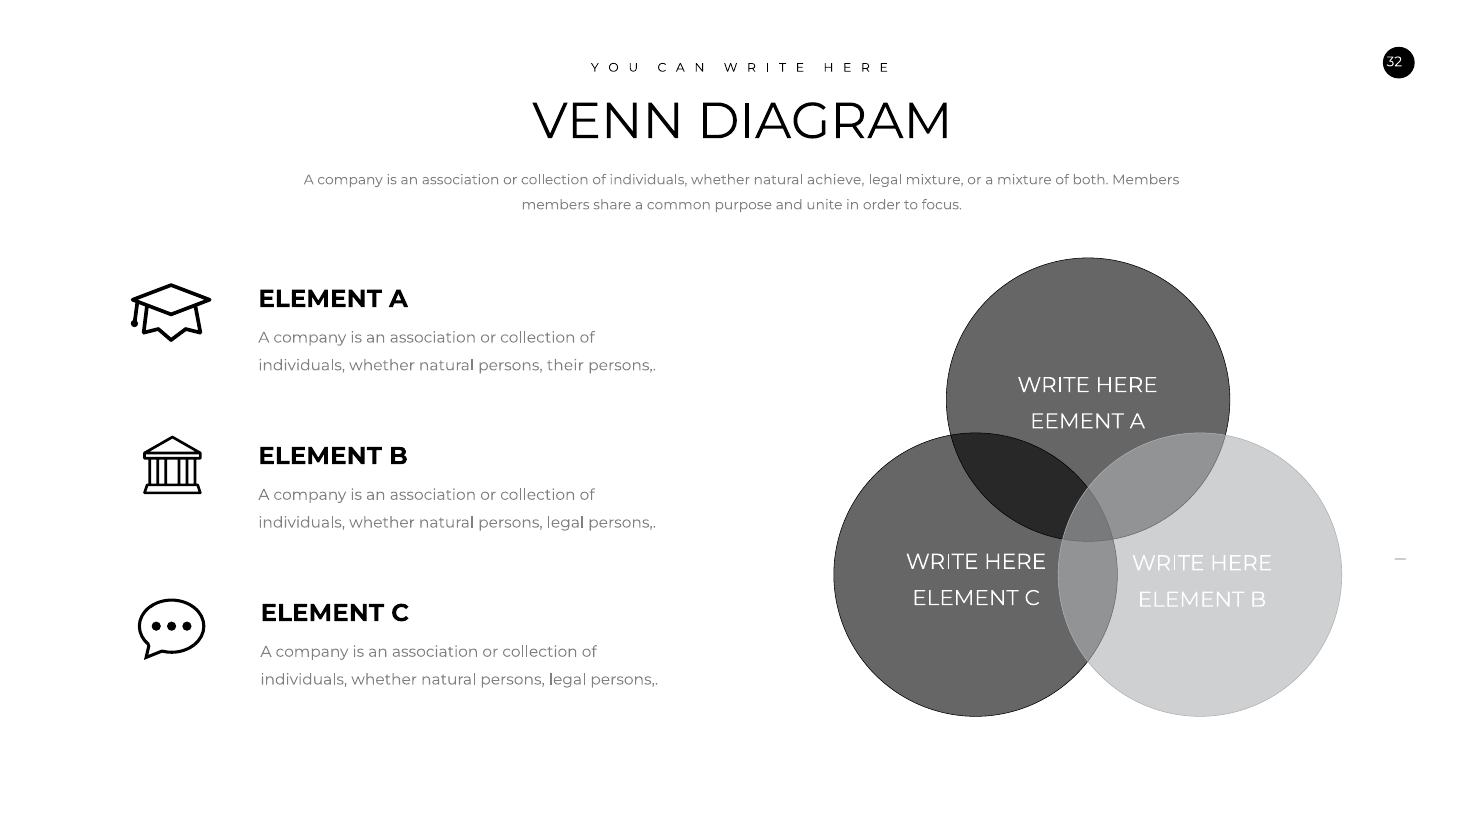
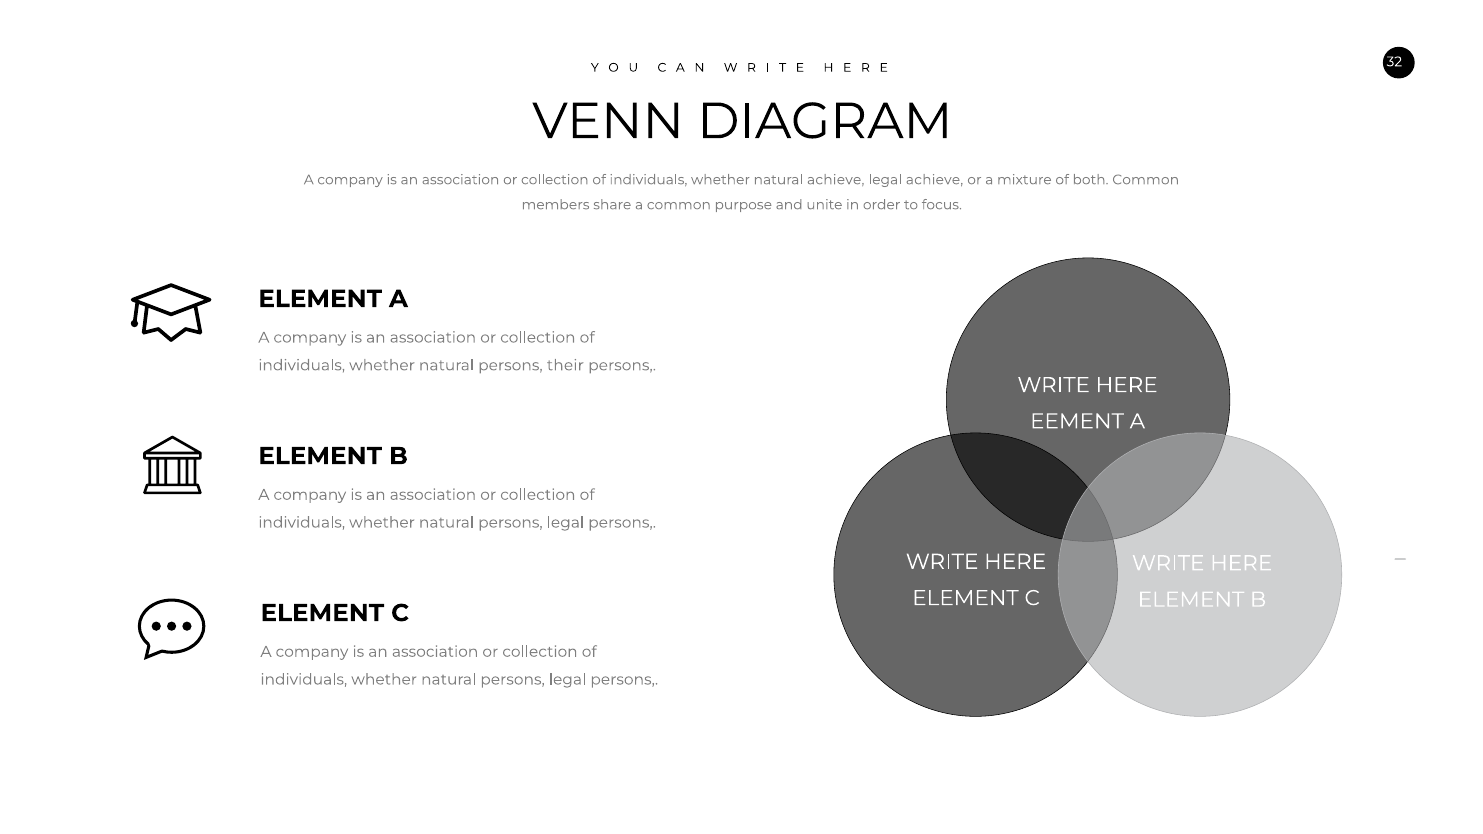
legal mixture: mixture -> achieve
both Members: Members -> Common
